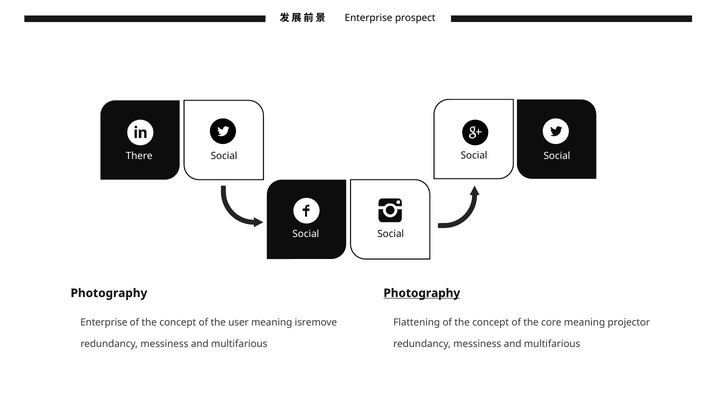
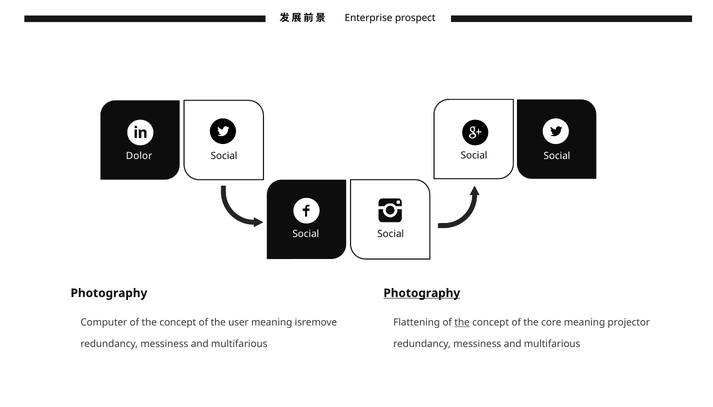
There: There -> Dolor
Enterprise at (104, 322): Enterprise -> Computer
the at (462, 322) underline: none -> present
